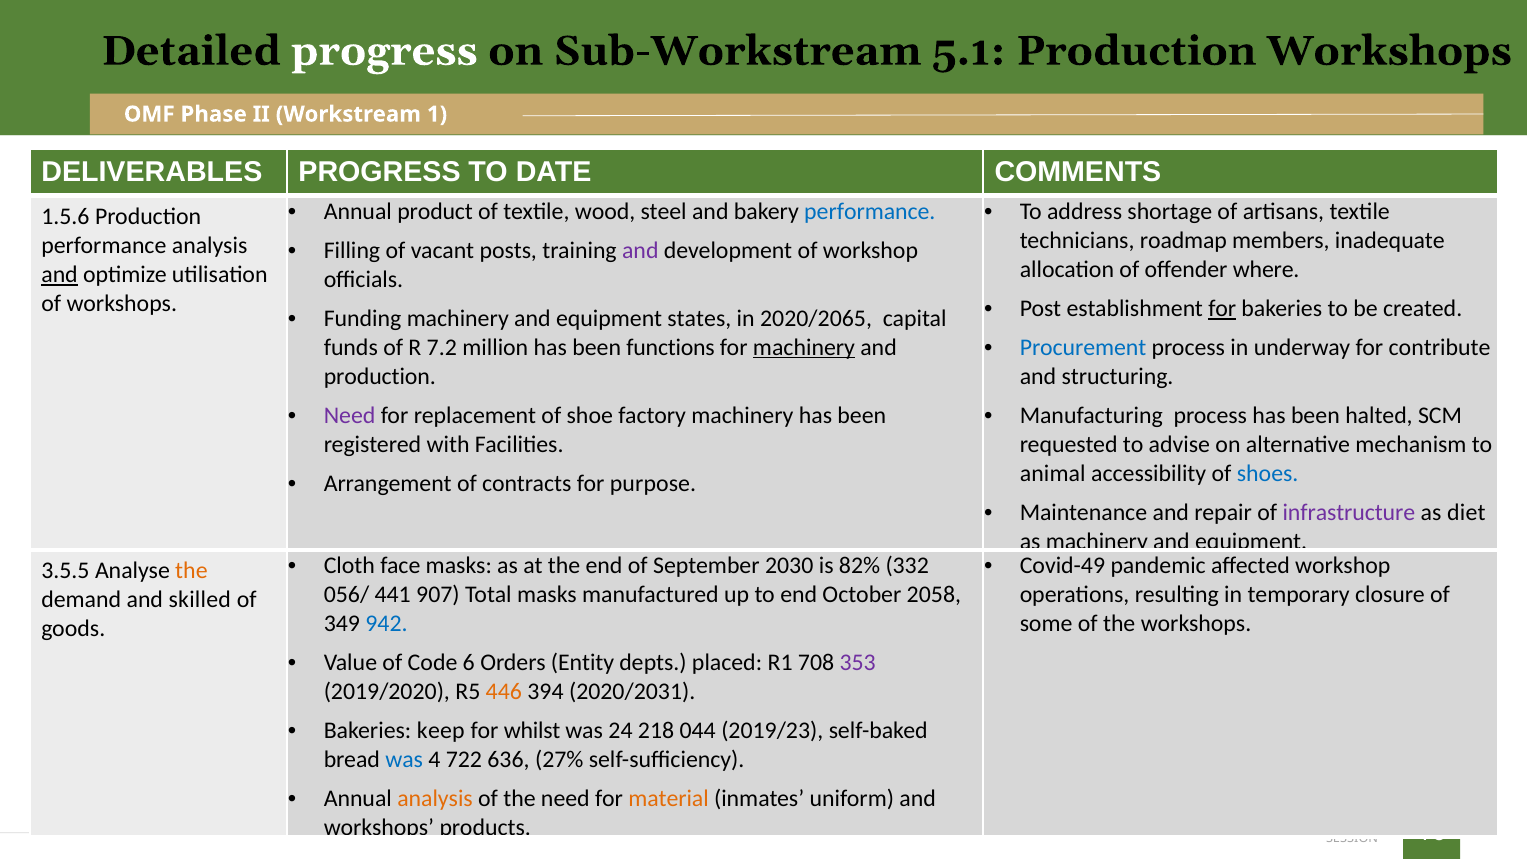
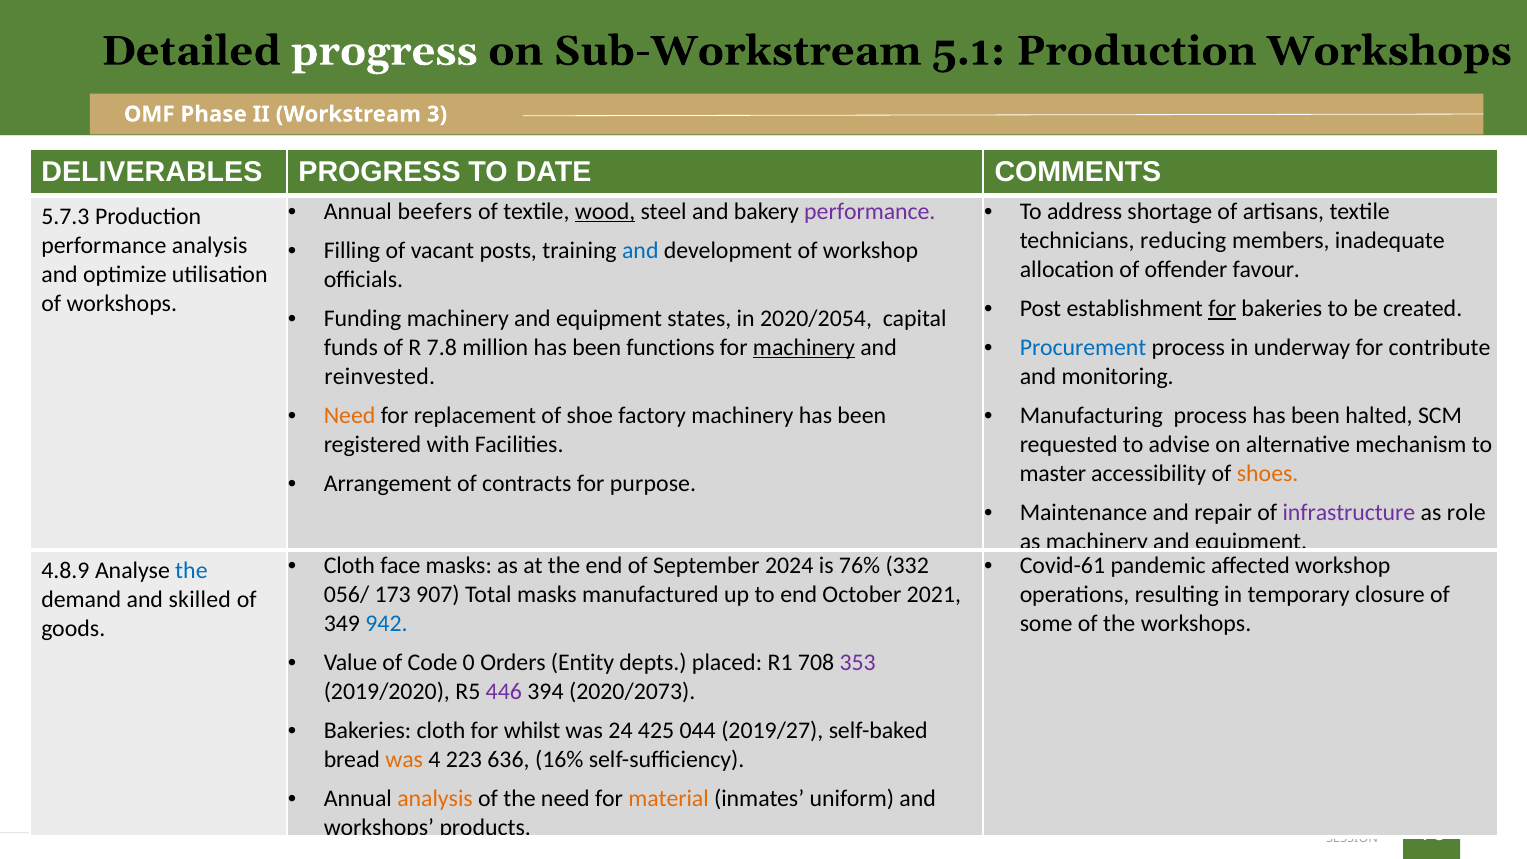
1: 1 -> 3
product: product -> beefers
wood underline: none -> present
performance at (870, 211) colour: blue -> purple
1.5.6: 1.5.6 -> 5.7.3
roadmap: roadmap -> reducing
and at (640, 250) colour: purple -> blue
where: where -> favour
and at (60, 275) underline: present -> none
2020/2065: 2020/2065 -> 2020/2054
7.2: 7.2 -> 7.8
production at (380, 377): production -> reinvested
structuring: structuring -> monitoring
Need at (350, 415) colour: purple -> orange
animal: animal -> master
shoes colour: blue -> orange
diet: diet -> role
2030: 2030 -> 2024
82%: 82% -> 76%
Covid-49: Covid-49 -> Covid-61
3.5.5: 3.5.5 -> 4.8.9
the at (191, 570) colour: orange -> blue
441: 441 -> 173
2058: 2058 -> 2021
6: 6 -> 0
446 colour: orange -> purple
2020/2031: 2020/2031 -> 2020/2073
Bakeries keep: keep -> cloth
218: 218 -> 425
2019/23: 2019/23 -> 2019/27
was at (404, 760) colour: blue -> orange
722: 722 -> 223
27%: 27% -> 16%
